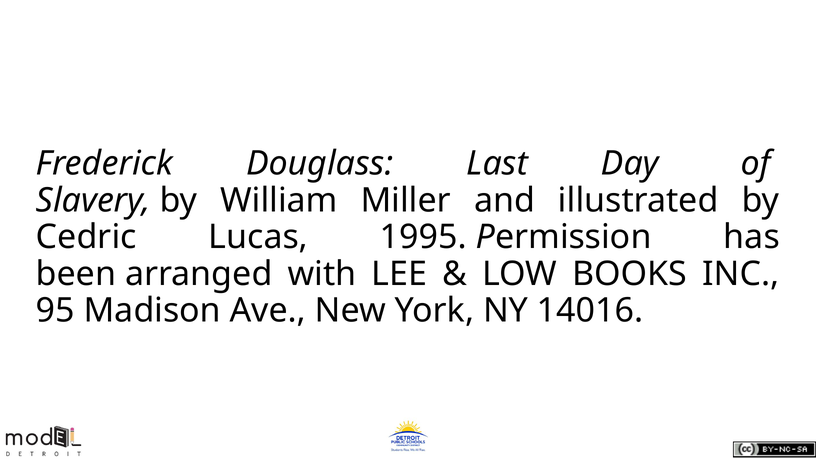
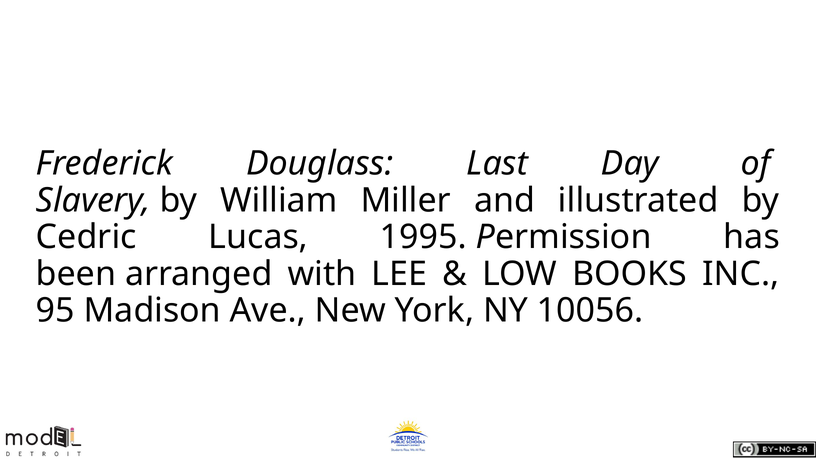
14016: 14016 -> 10056
